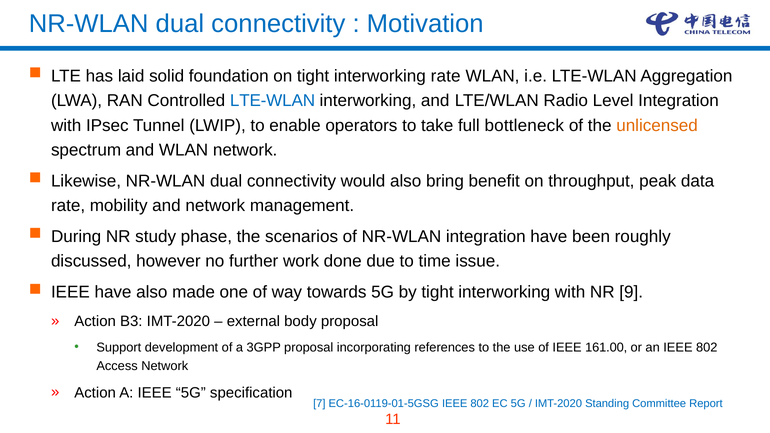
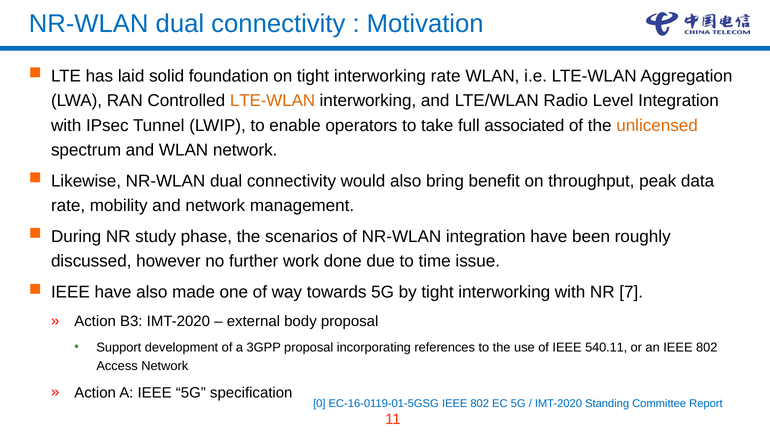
LTE-WLAN at (273, 101) colour: blue -> orange
bottleneck: bottleneck -> associated
9: 9 -> 7
161.00: 161.00 -> 540.11
7: 7 -> 0
